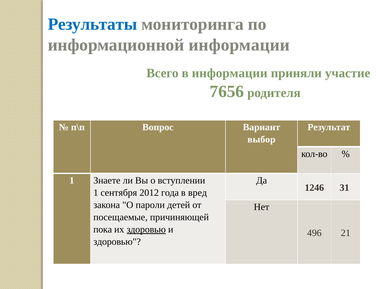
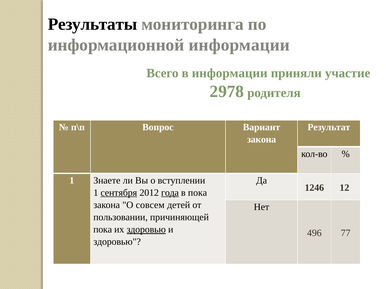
Результаты colour: blue -> black
7656: 7656 -> 2978
выбор at (261, 140): выбор -> закона
31: 31 -> 12
сентября underline: none -> present
года underline: none -> present
в вред: вред -> пока
пароли: пароли -> совсем
посещаемые: посещаемые -> пользовании
21: 21 -> 77
